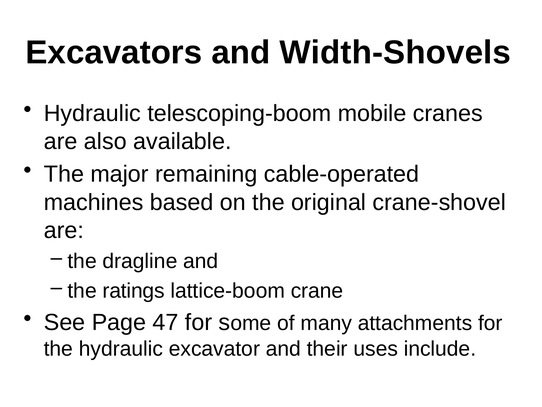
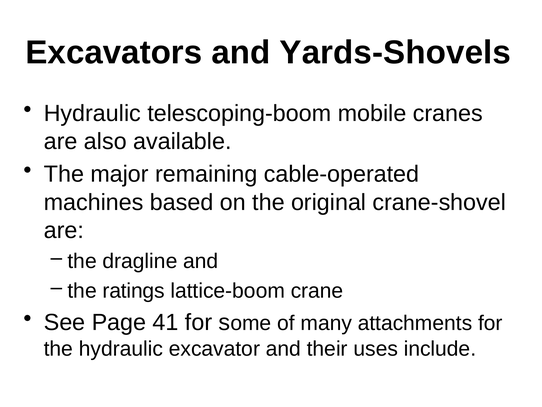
Width-Shovels: Width-Shovels -> Yards-Shovels
47: 47 -> 41
